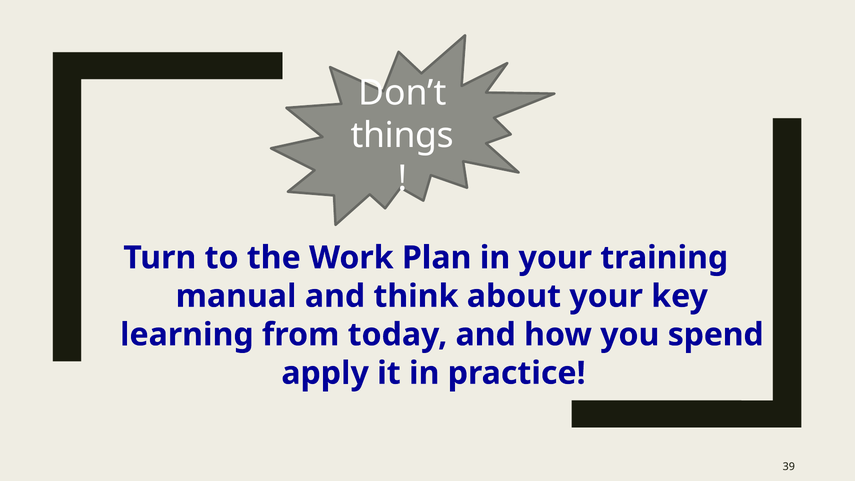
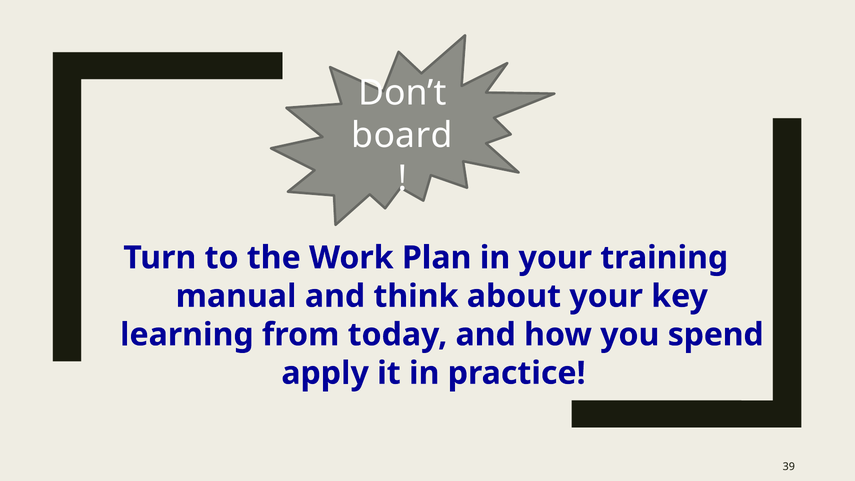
things: things -> board
